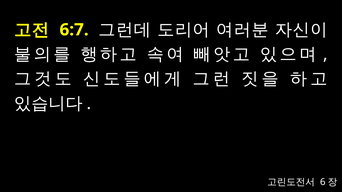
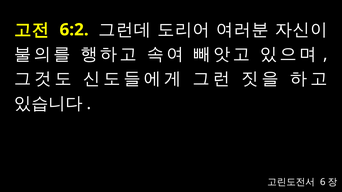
6:7: 6:7 -> 6:2
